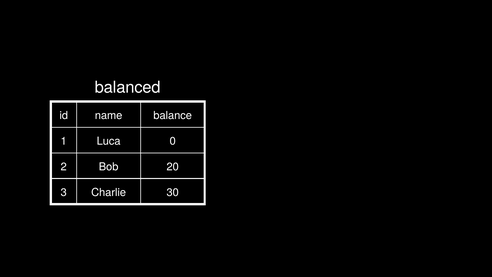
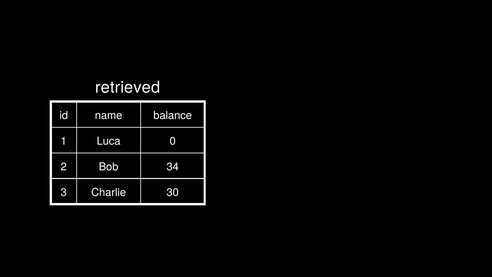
balanced: balanced -> retrieved
20: 20 -> 34
